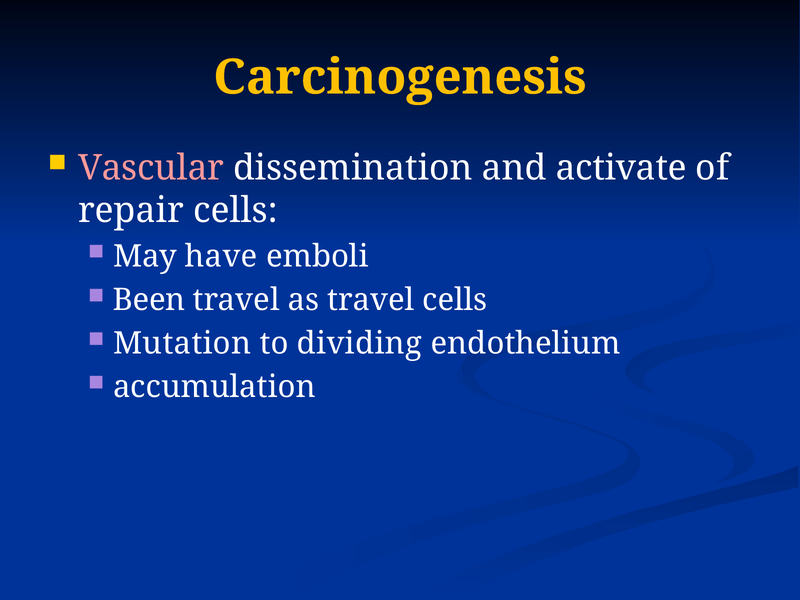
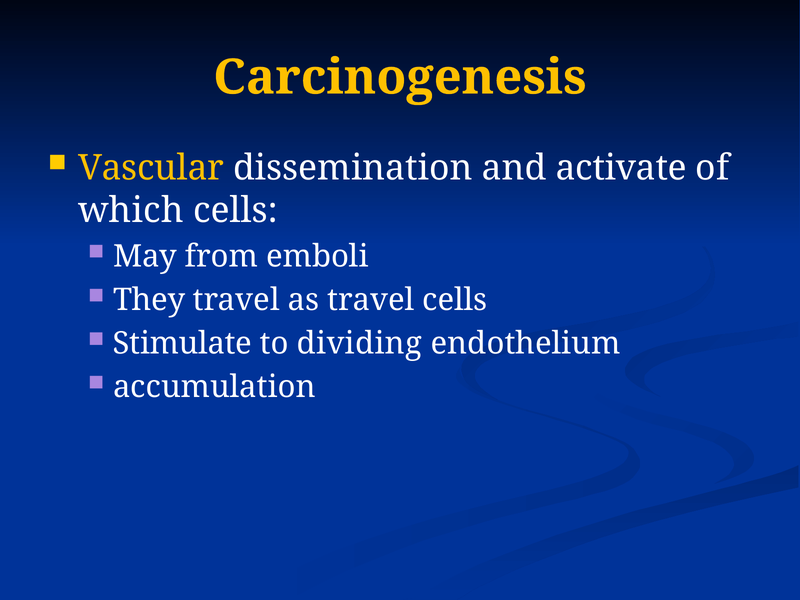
Vascular colour: pink -> yellow
repair: repair -> which
have: have -> from
Been: Been -> They
Mutation: Mutation -> Stimulate
